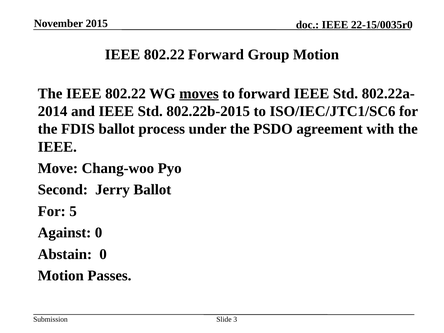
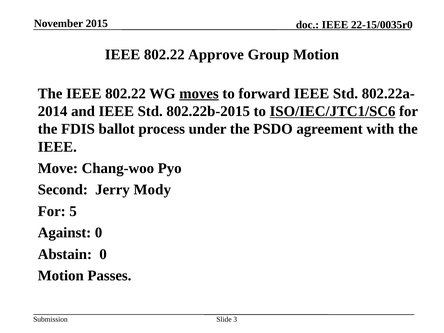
802.22 Forward: Forward -> Approve
ISO/IEC/JTC1/SC6 underline: none -> present
Jerry Ballot: Ballot -> Mody
